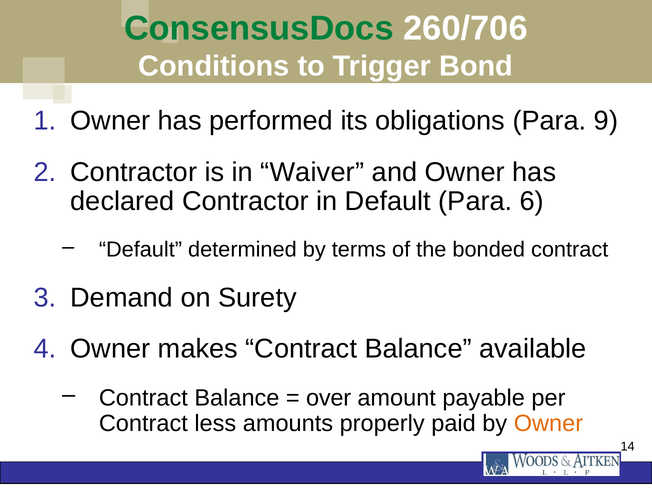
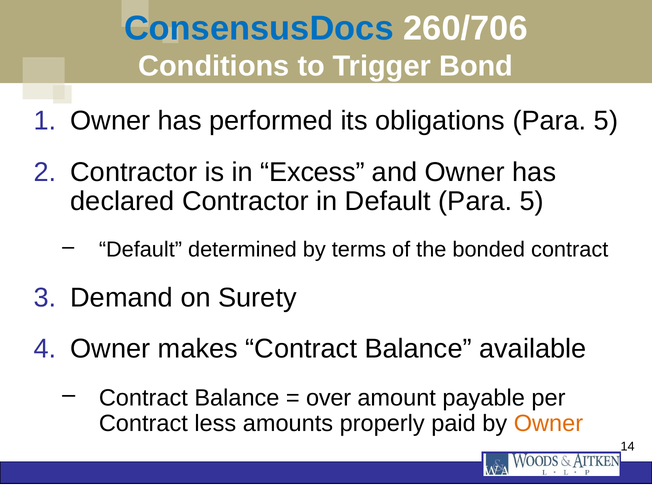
ConsensusDocs colour: green -> blue
obligations Para 9: 9 -> 5
Waiver: Waiver -> Excess
Default Para 6: 6 -> 5
